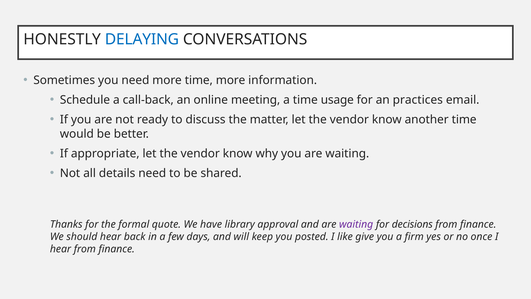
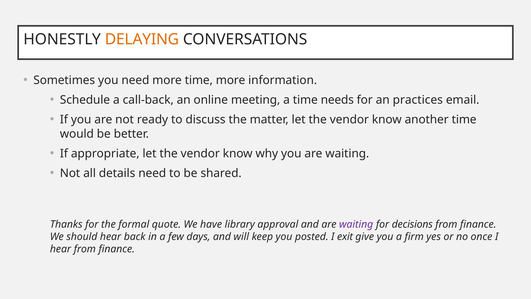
DELAYING colour: blue -> orange
usage: usage -> needs
like: like -> exit
